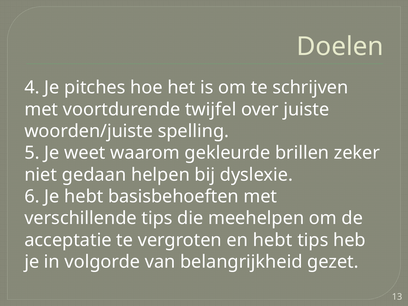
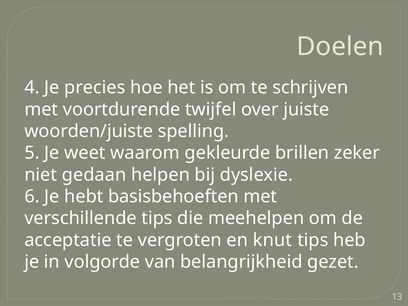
pitches: pitches -> precies
en hebt: hebt -> knut
